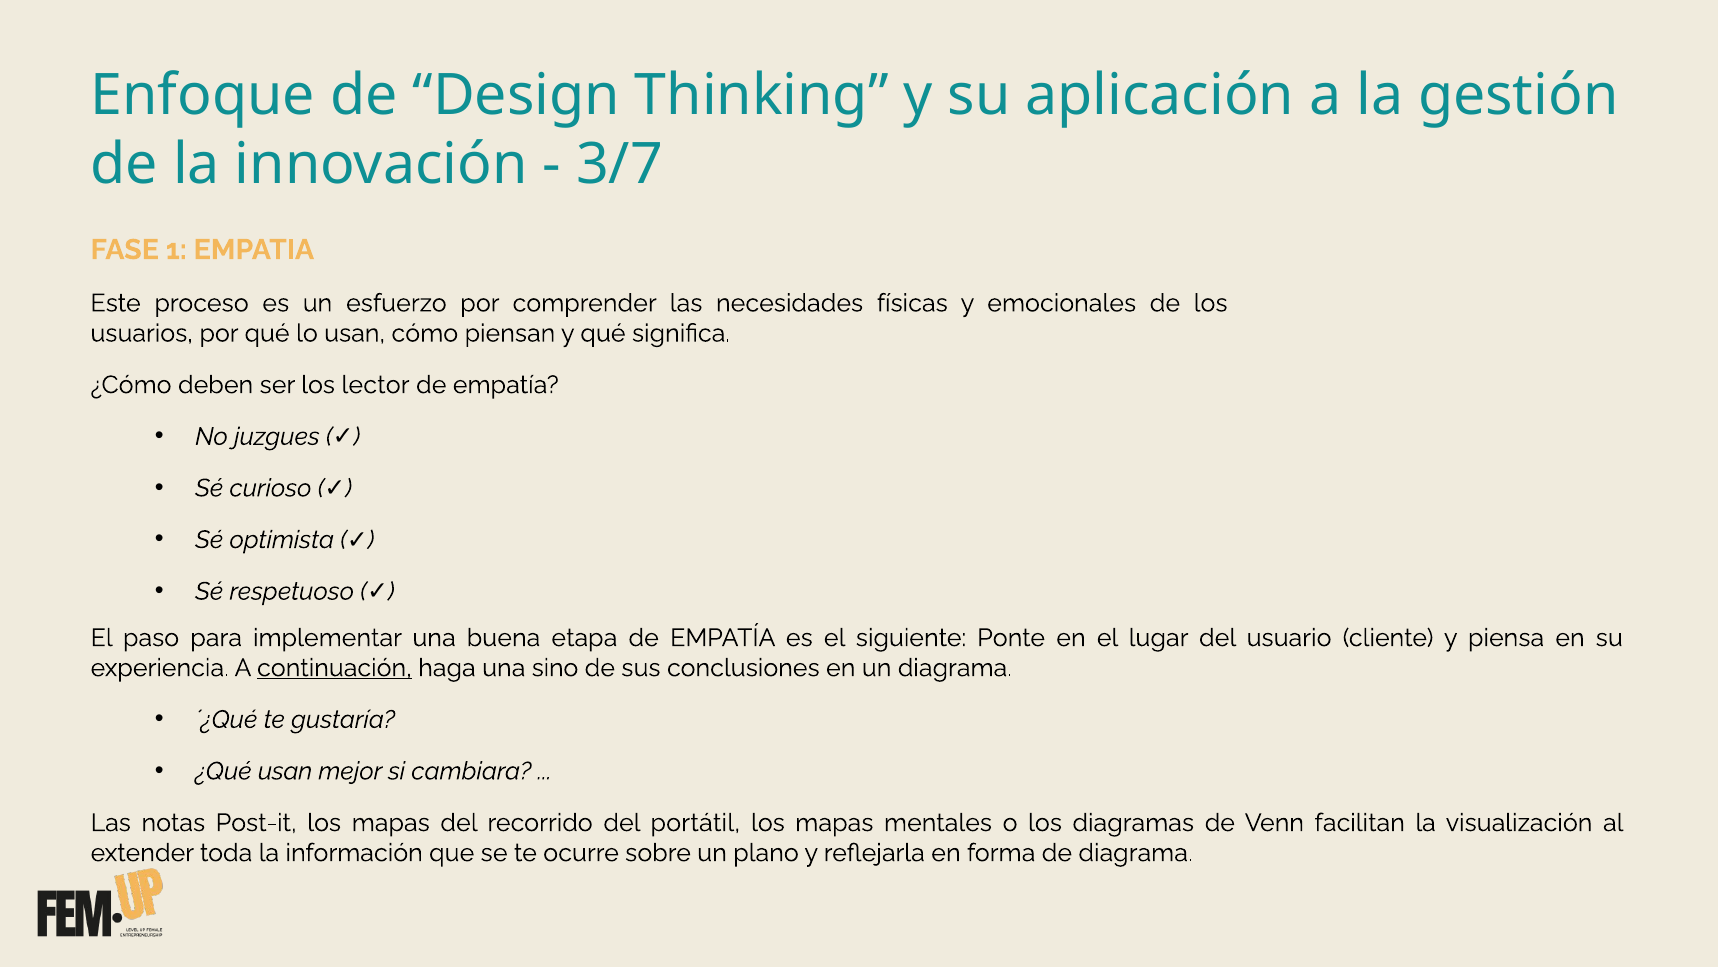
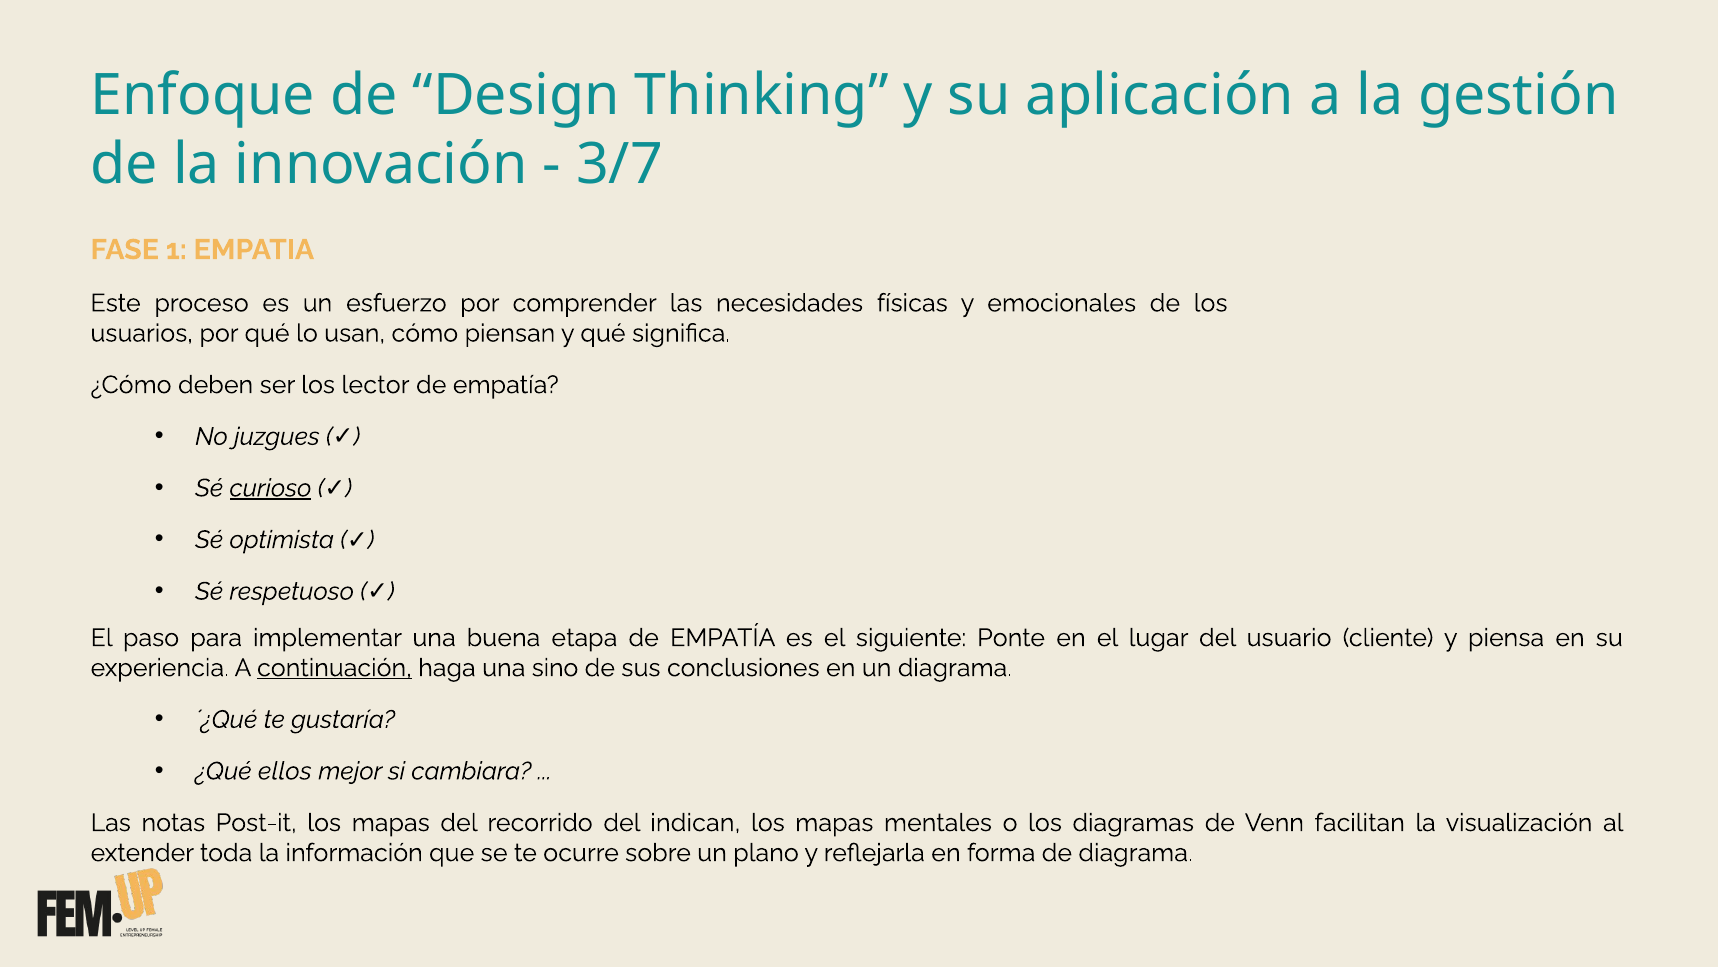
curioso underline: none -> present
¿Qué usan: usan -> ellos
portátil: portátil -> indican
